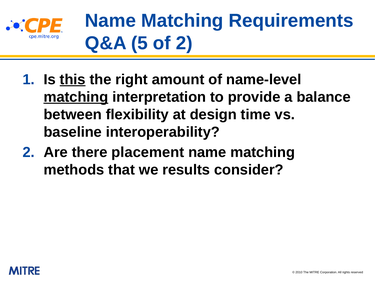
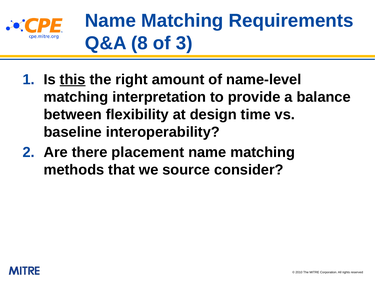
5: 5 -> 8
of 2: 2 -> 3
matching at (76, 97) underline: present -> none
results: results -> source
